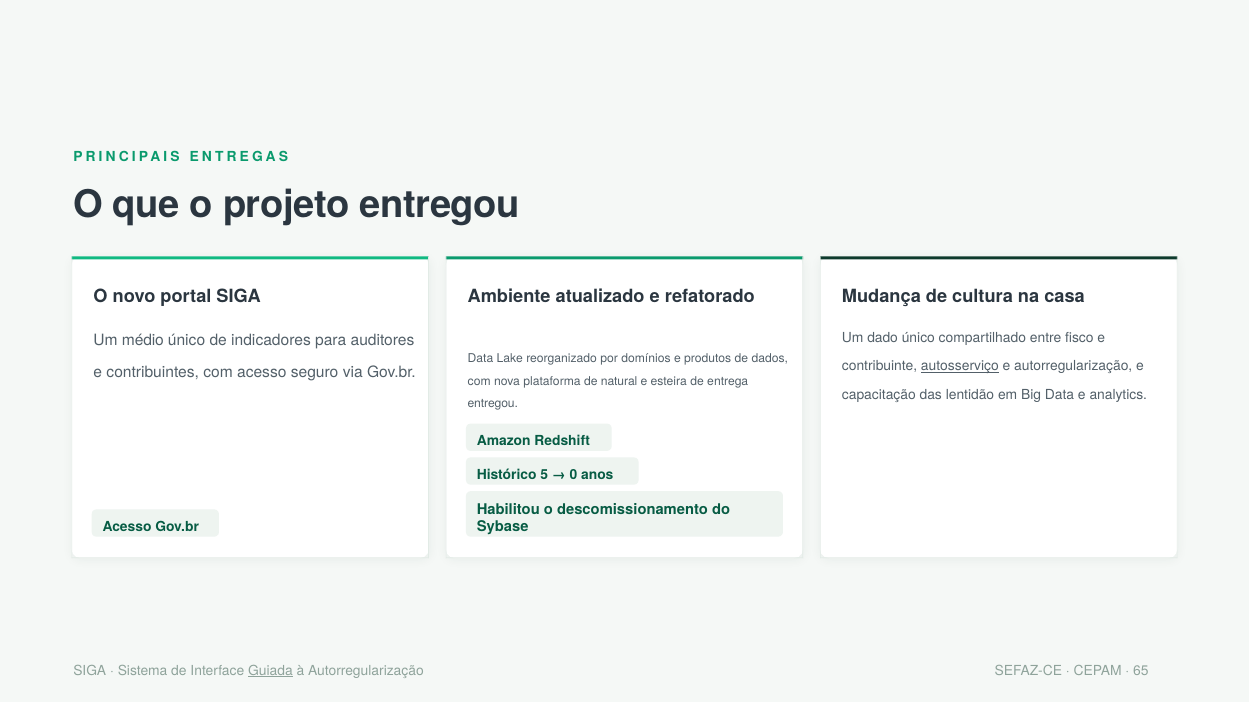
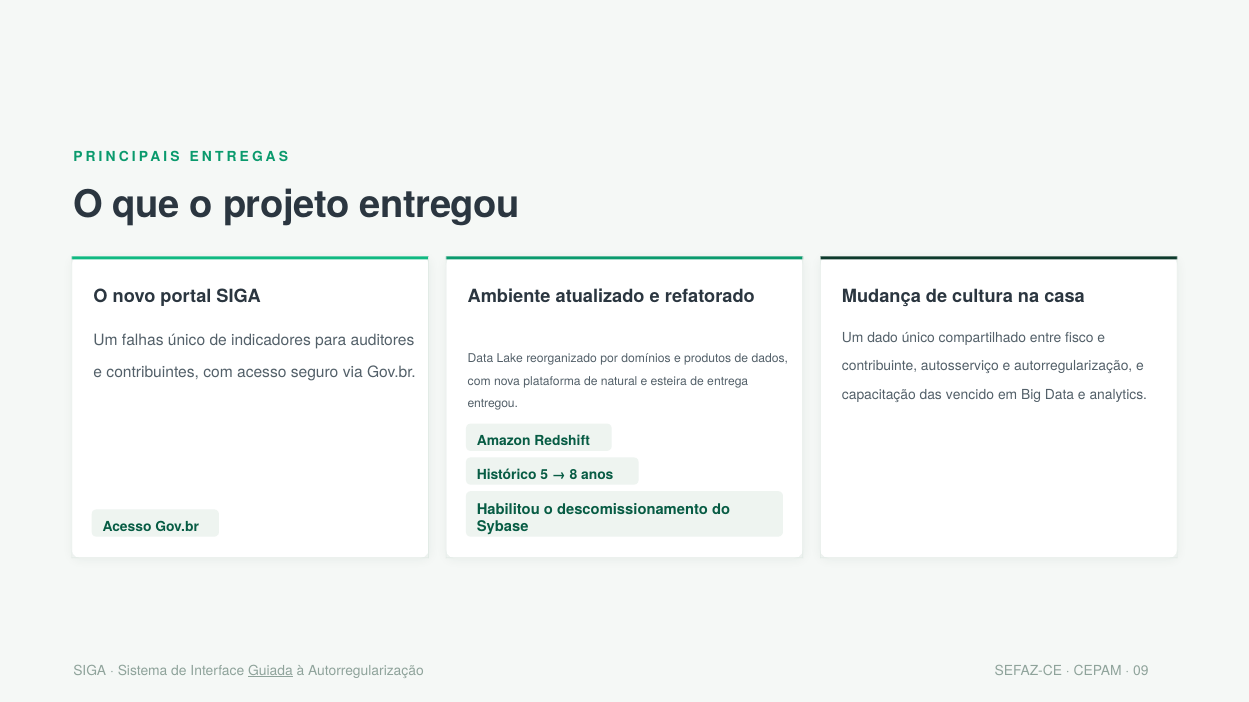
médio: médio -> falhas
autosserviço underline: present -> none
lentidão: lentidão -> vencido
0: 0 -> 8
65: 65 -> 09
